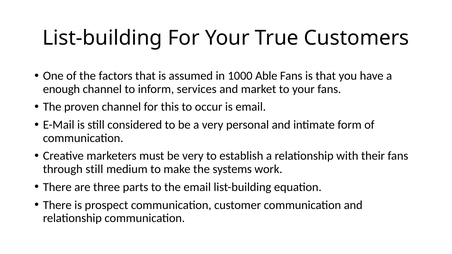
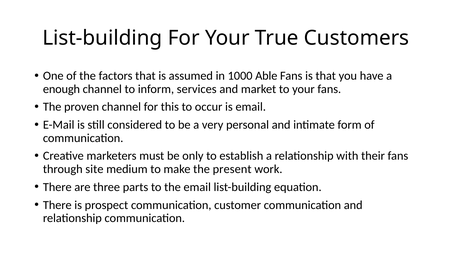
be very: very -> only
through still: still -> site
systems: systems -> present
